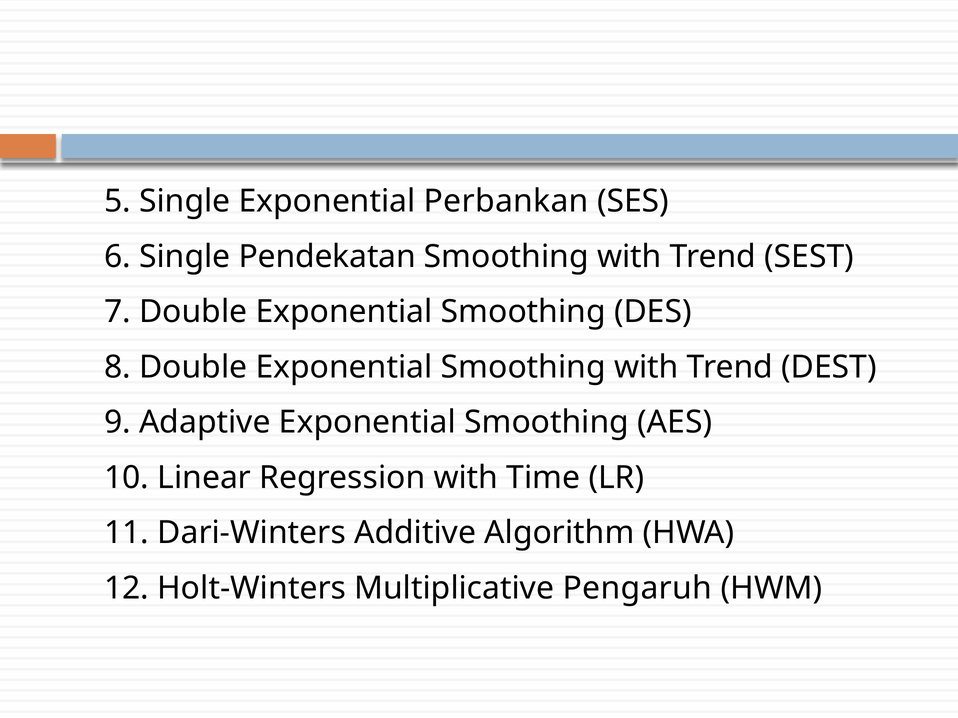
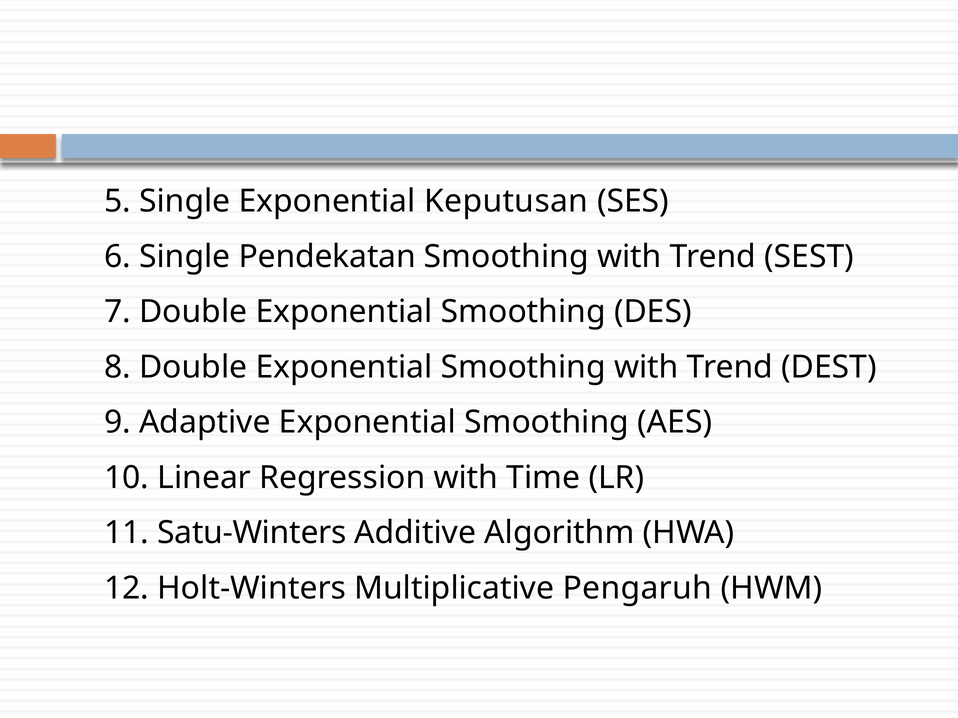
Perbankan: Perbankan -> Keputusan
Dari-Winters: Dari-Winters -> Satu-Winters
